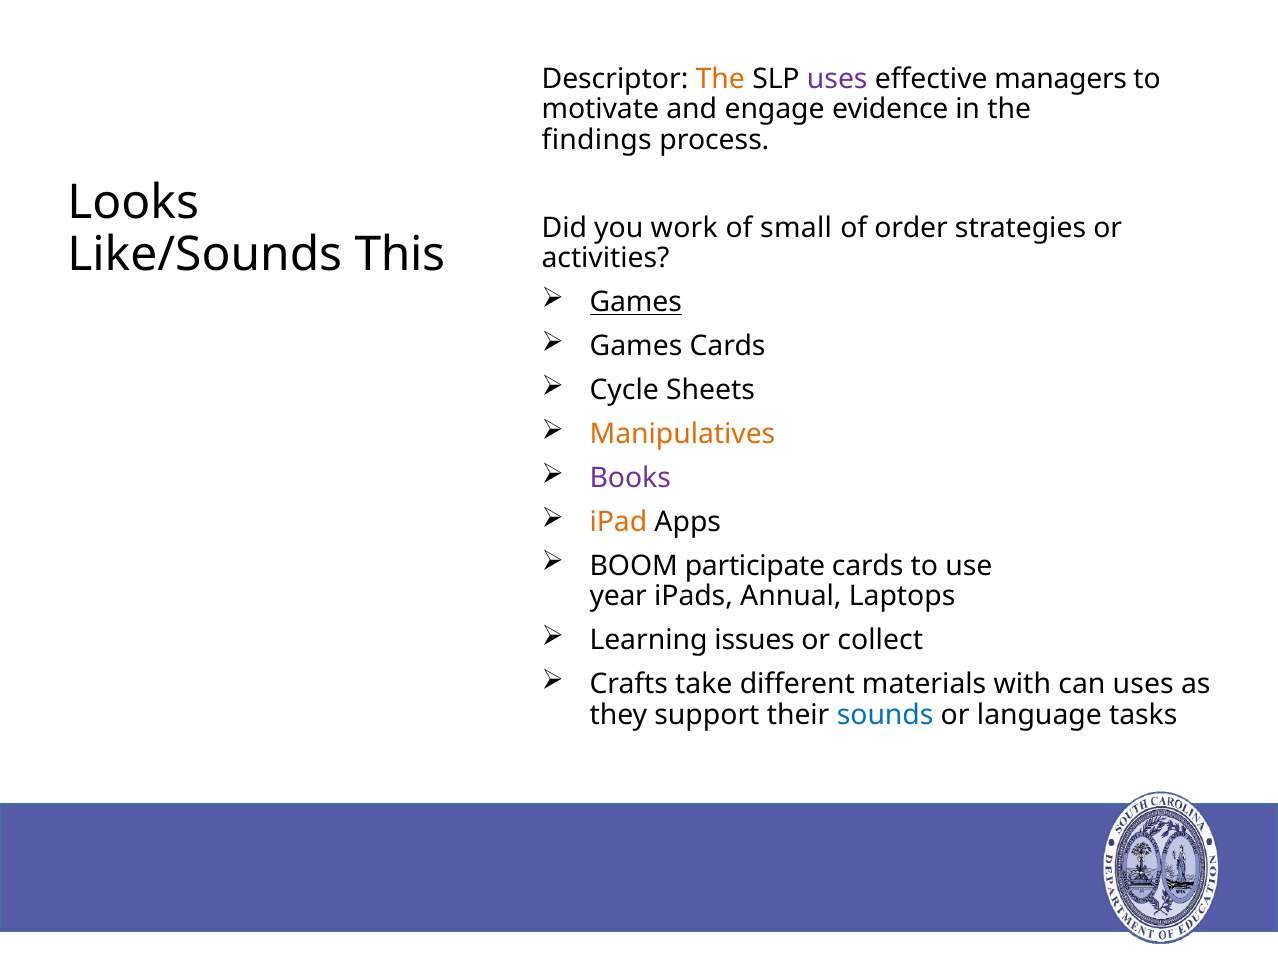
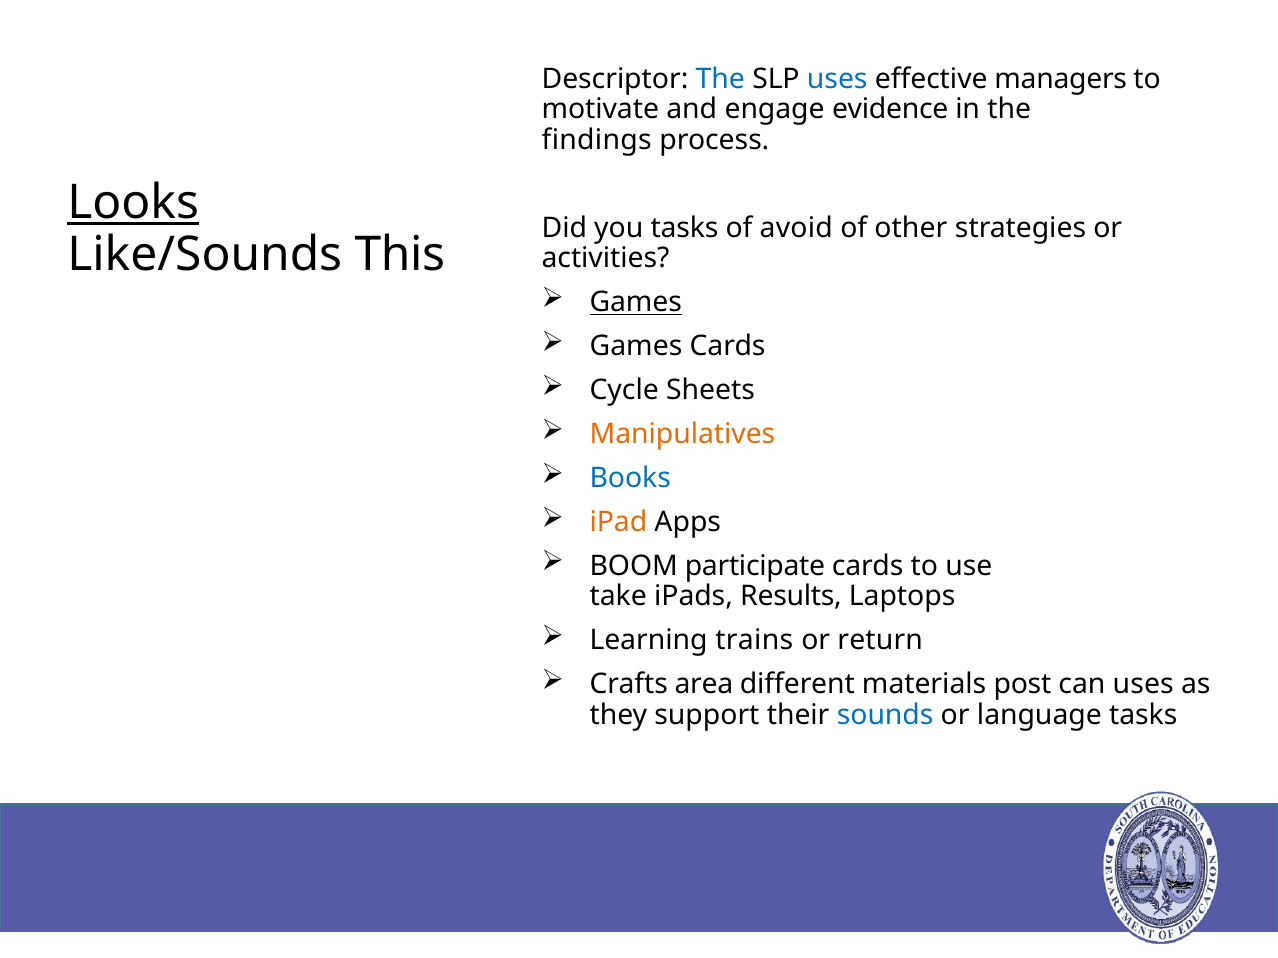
The at (720, 79) colour: orange -> blue
uses at (837, 79) colour: purple -> blue
Looks underline: none -> present
you work: work -> tasks
small: small -> avoid
order: order -> other
Books colour: purple -> blue
year: year -> take
Annual: Annual -> Results
issues: issues -> trains
collect: collect -> return
take: take -> area
with: with -> post
